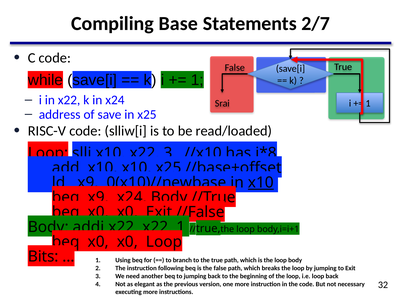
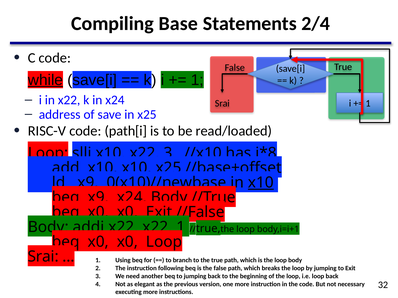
2/7: 2/7 -> 2/4
while underline: none -> present
slliw[i: slliw[i -> path[i
Bits at (43, 257): Bits -> Srai
